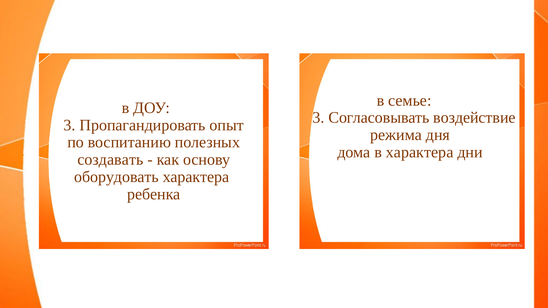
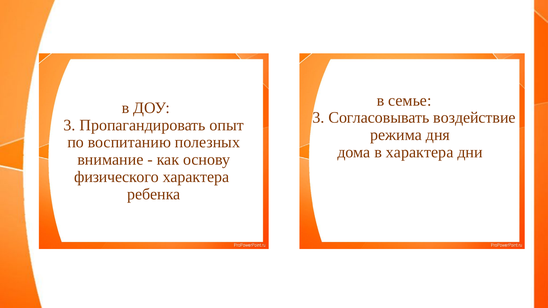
создавать: создавать -> внимание
оборудовать: оборудовать -> физического
